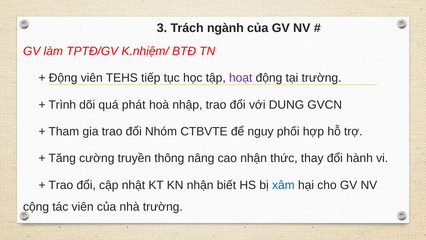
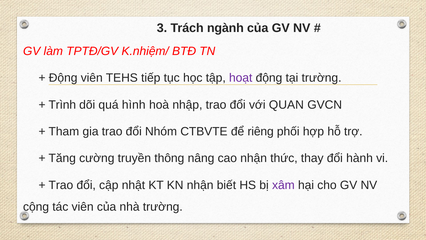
phát: phát -> hình
DUNG: DUNG -> QUAN
nguy: nguy -> riêng
xâm colour: blue -> purple
